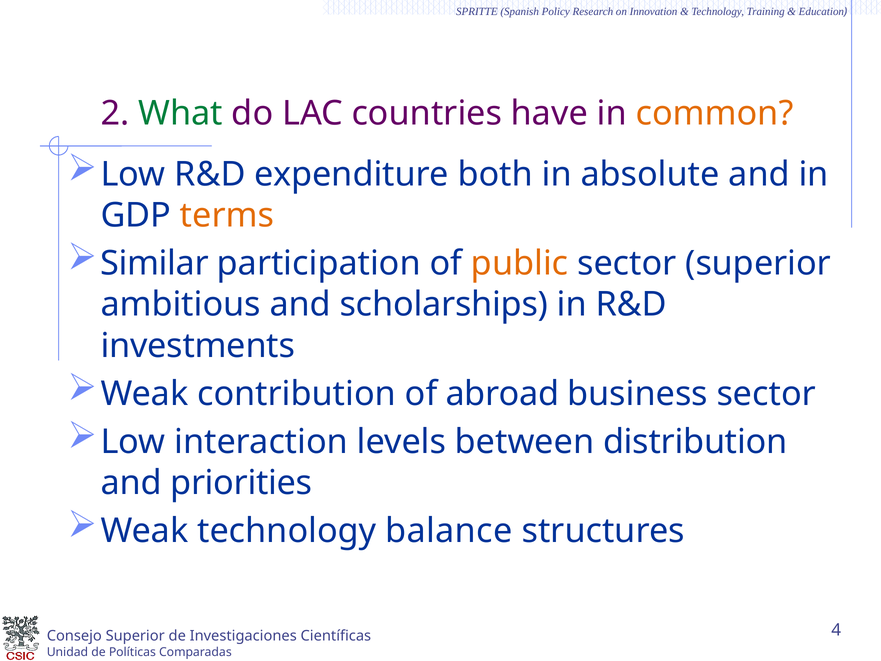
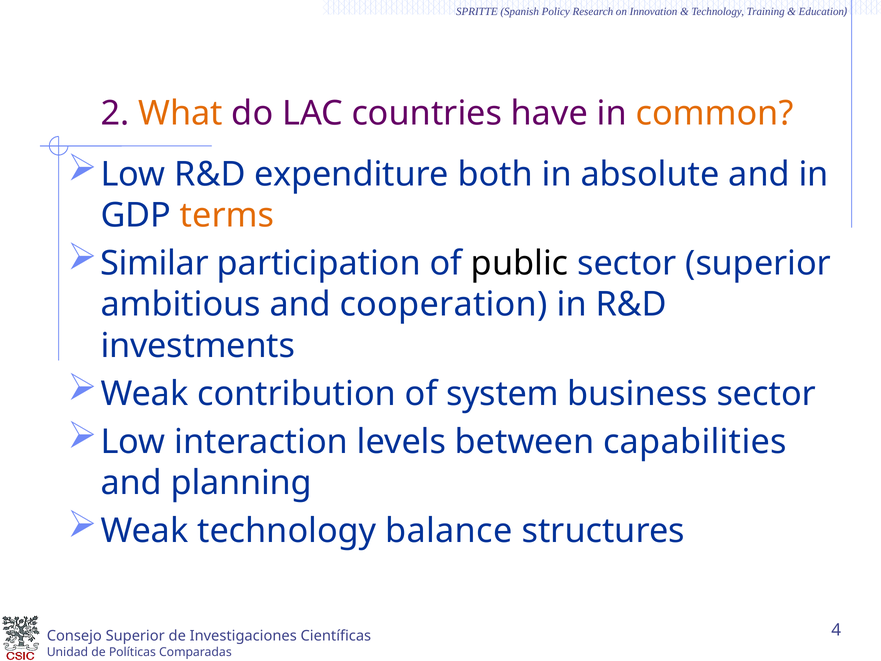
What colour: green -> orange
public colour: orange -> black
scholarships: scholarships -> cooperation
abroad: abroad -> system
distribution: distribution -> capabilities
priorities: priorities -> planning
